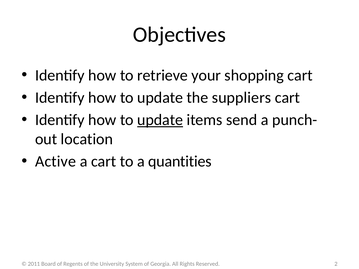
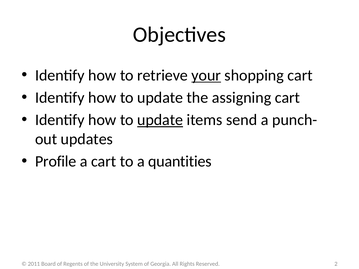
your underline: none -> present
suppliers: suppliers -> assigning
location: location -> updates
Active: Active -> Profile
